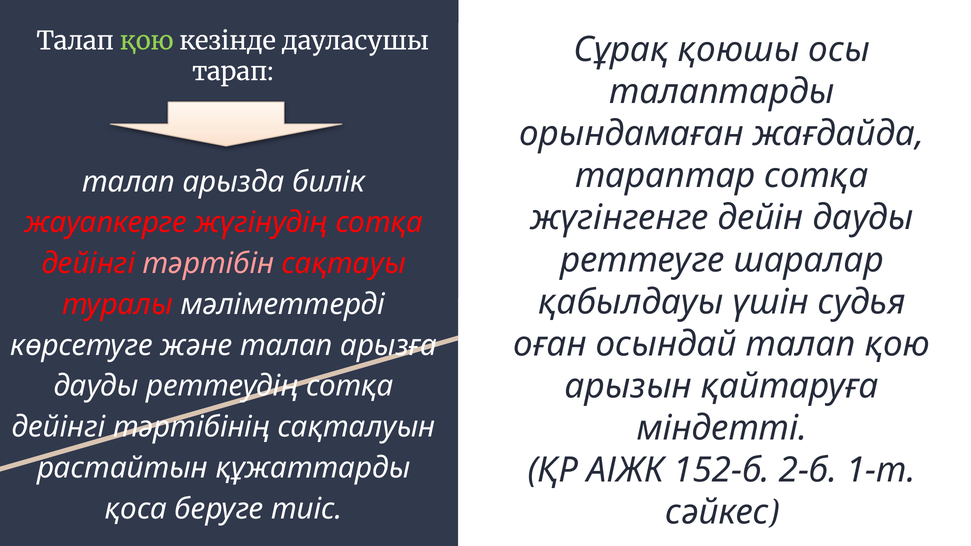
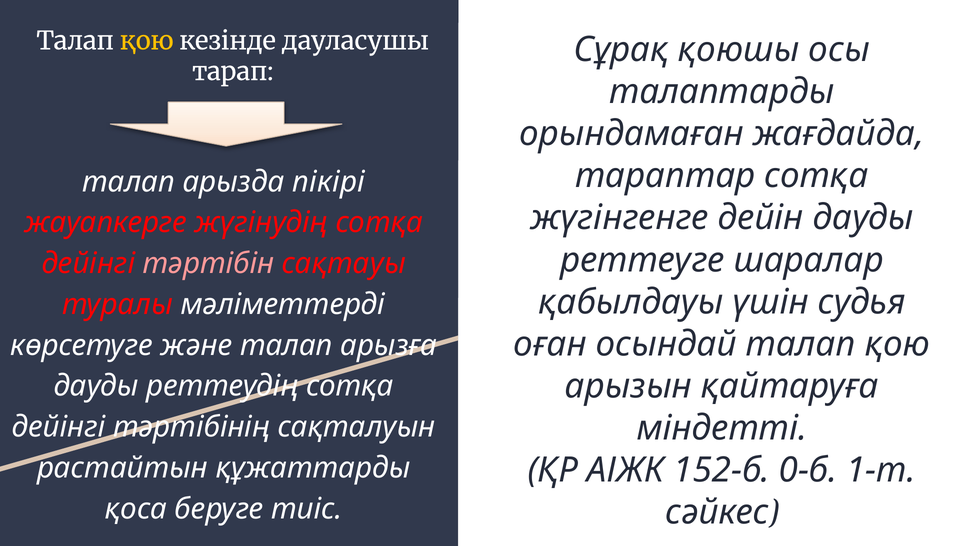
қою at (147, 41) colour: light green -> yellow
билік: билік -> пікірі
2-б: 2-б -> 0-б
